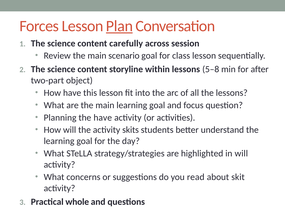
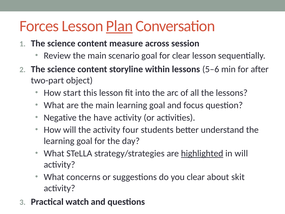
carefully: carefully -> measure
for class: class -> clear
5–8: 5–8 -> 5–6
How have: have -> start
Planning: Planning -> Negative
skits: skits -> four
highlighted underline: none -> present
you read: read -> clear
whole: whole -> watch
